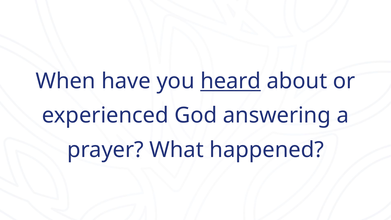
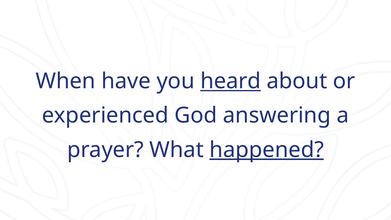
happened underline: none -> present
